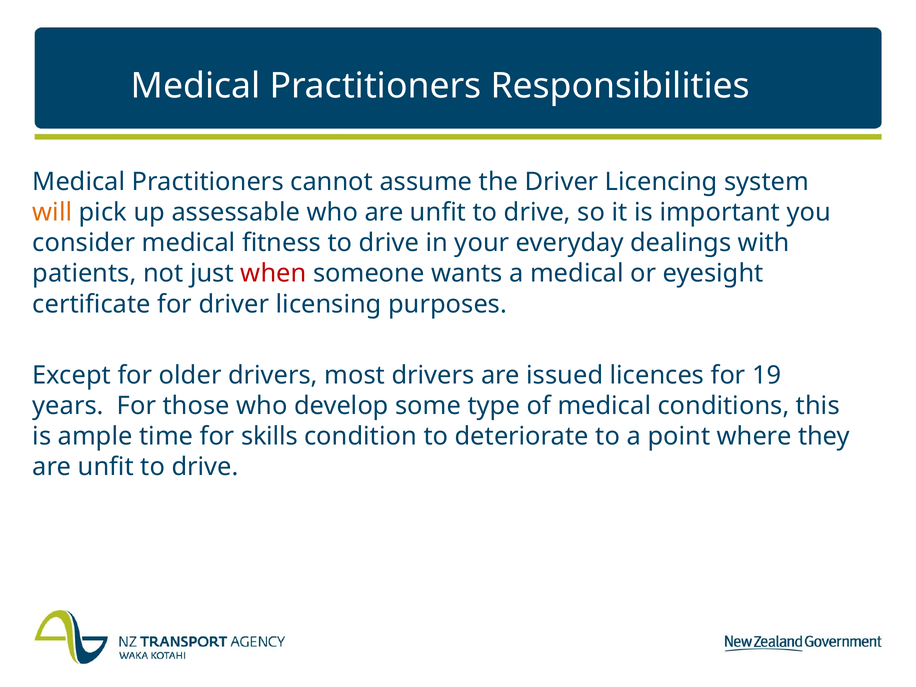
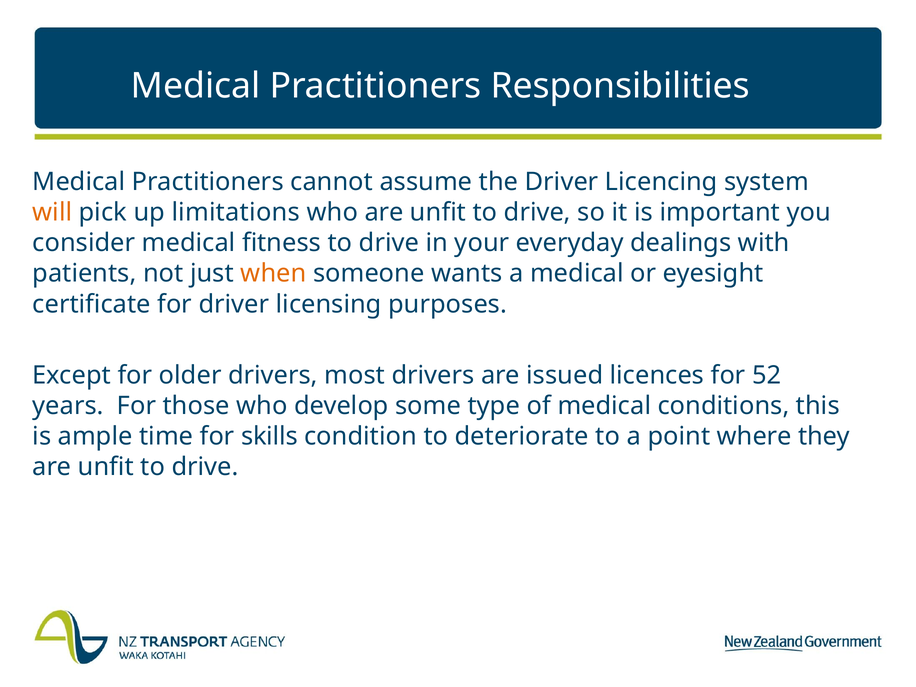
assessable: assessable -> limitations
when colour: red -> orange
19: 19 -> 52
